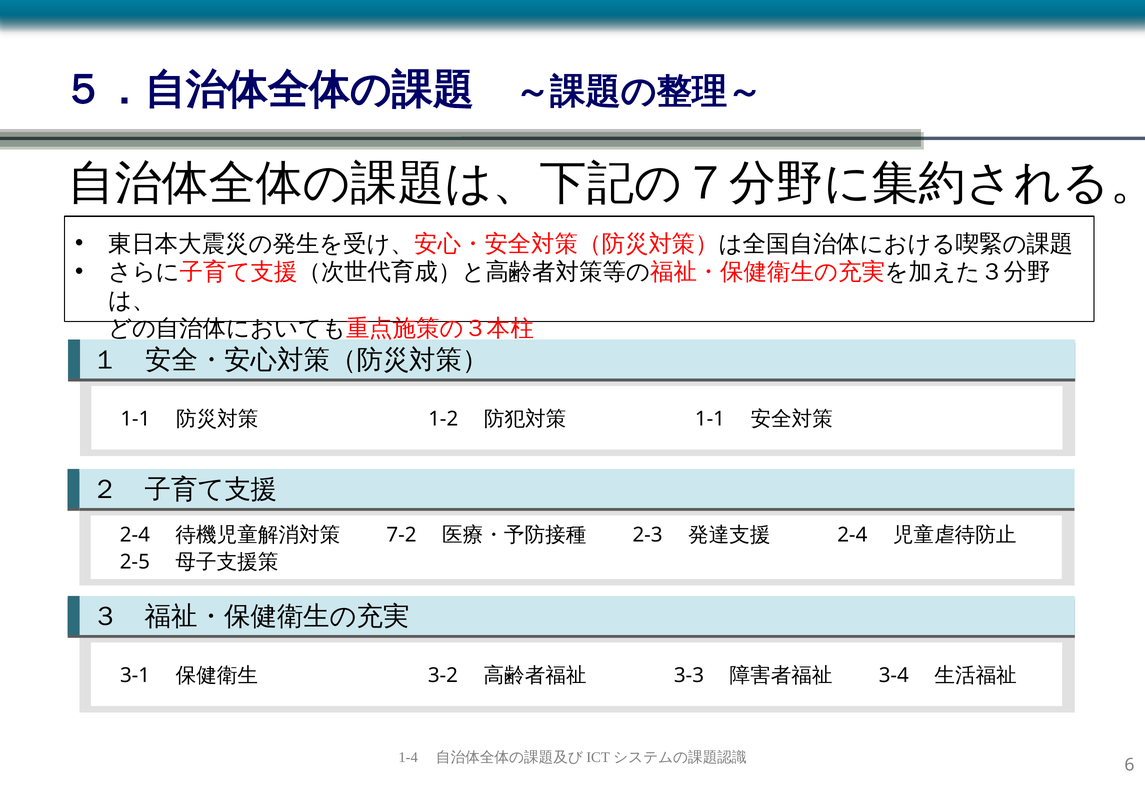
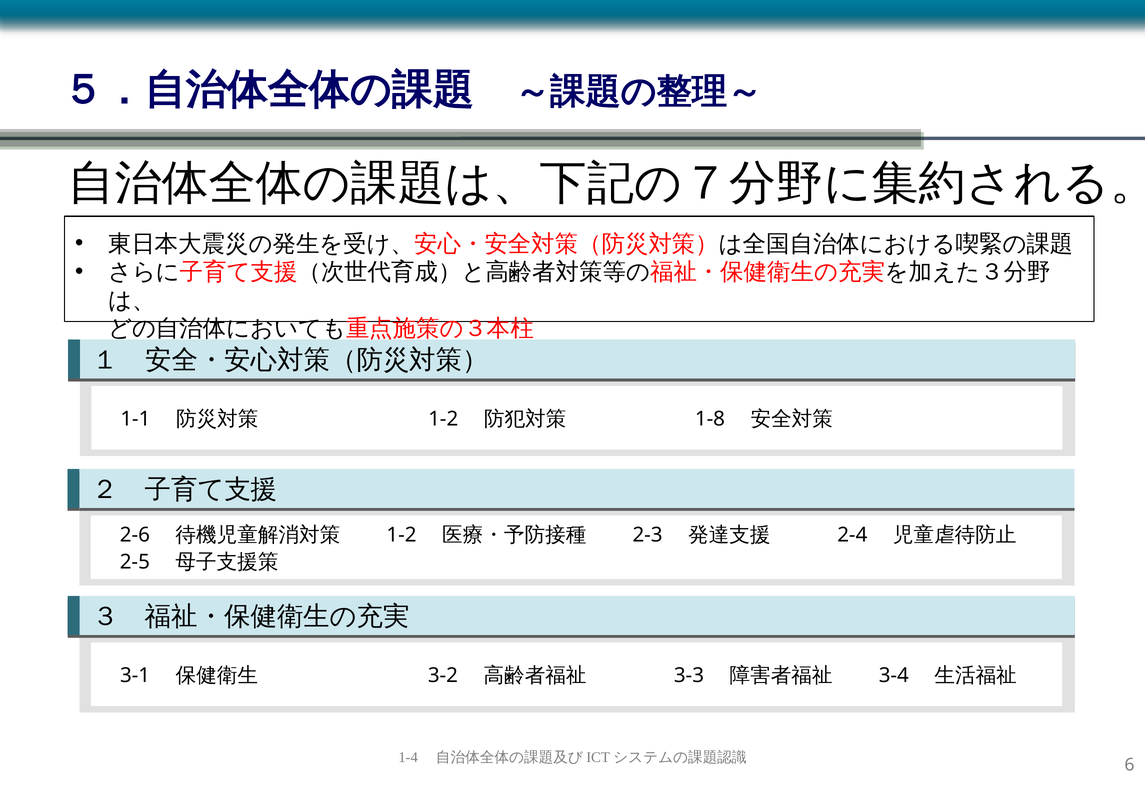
1-1 at (710, 419): 1-1 -> 1-8
2-4 at (135, 535): 2-4 -> 2-6
7-2 at (402, 535): 7-2 -> 1-2
